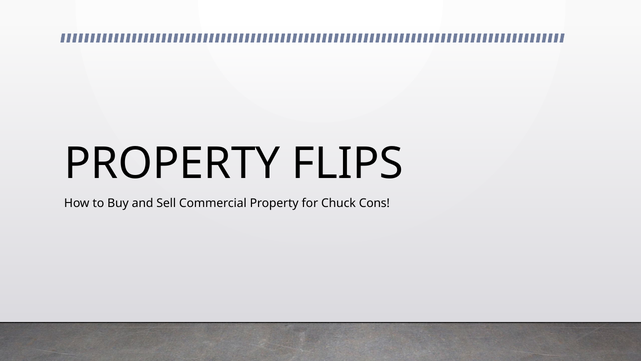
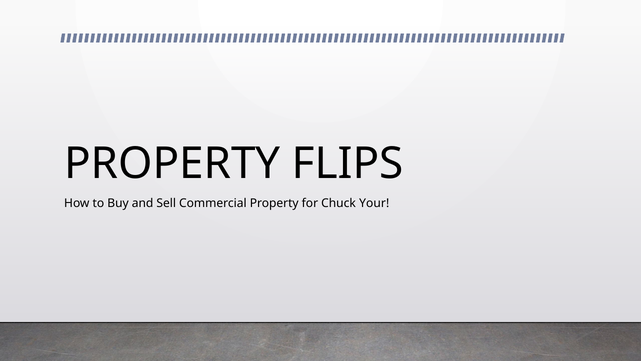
Cons: Cons -> Your
